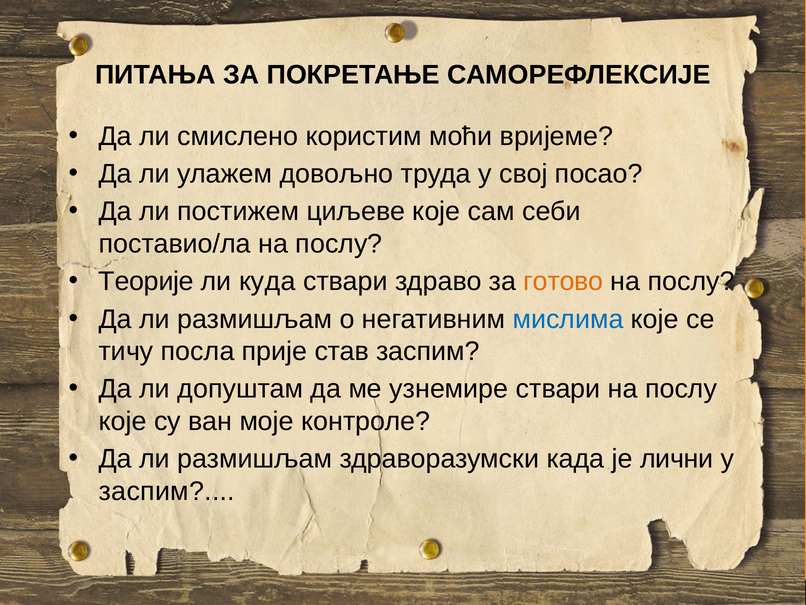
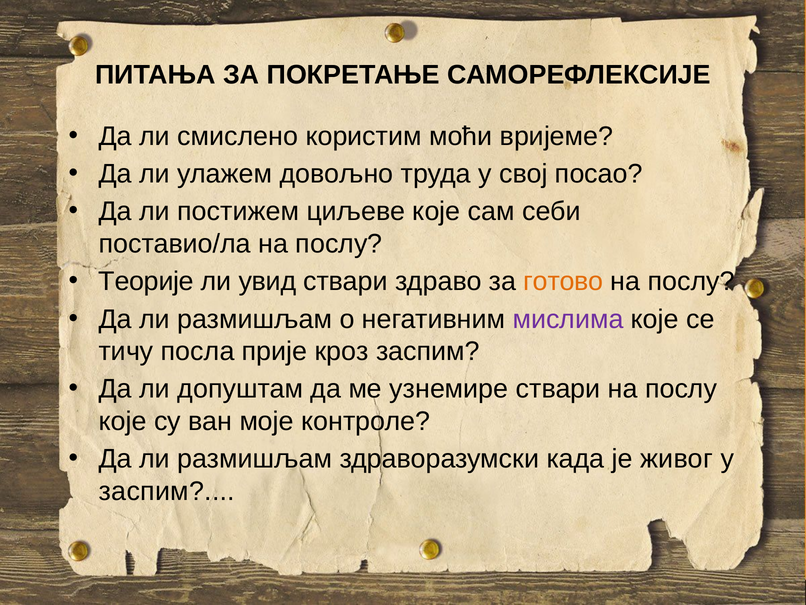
куда: куда -> увид
мислима colour: blue -> purple
став: став -> кроз
лични: лични -> живог
